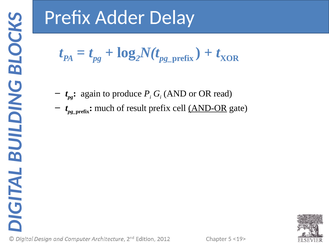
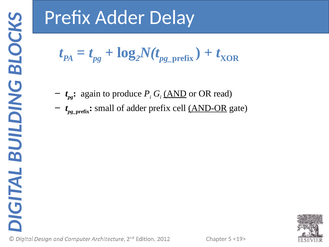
AND underline: none -> present
much: much -> small
of result: result -> adder
